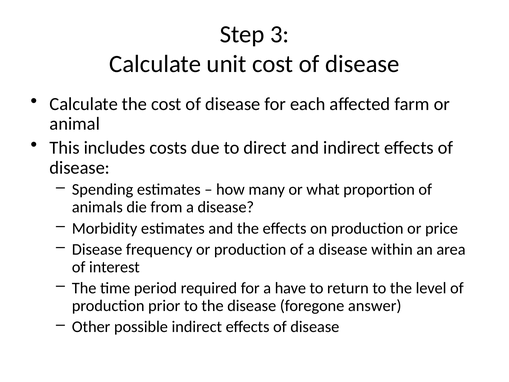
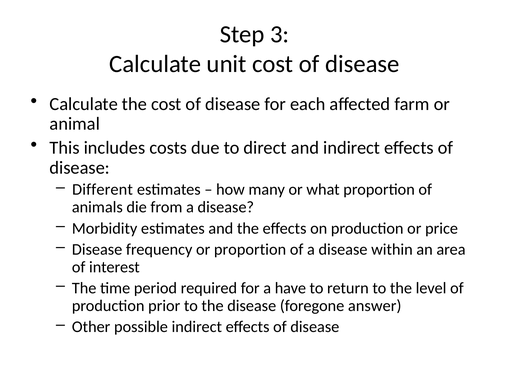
Spending: Spending -> Different
or production: production -> proportion
